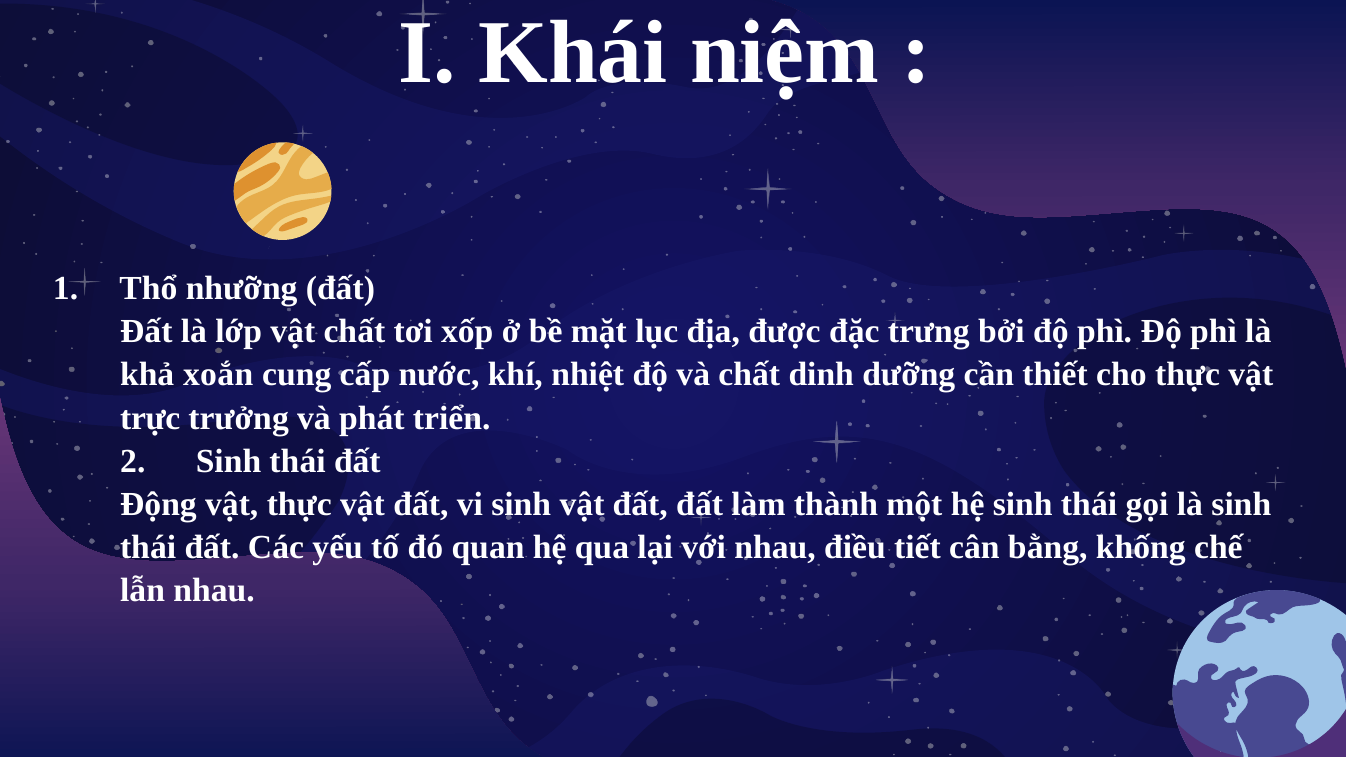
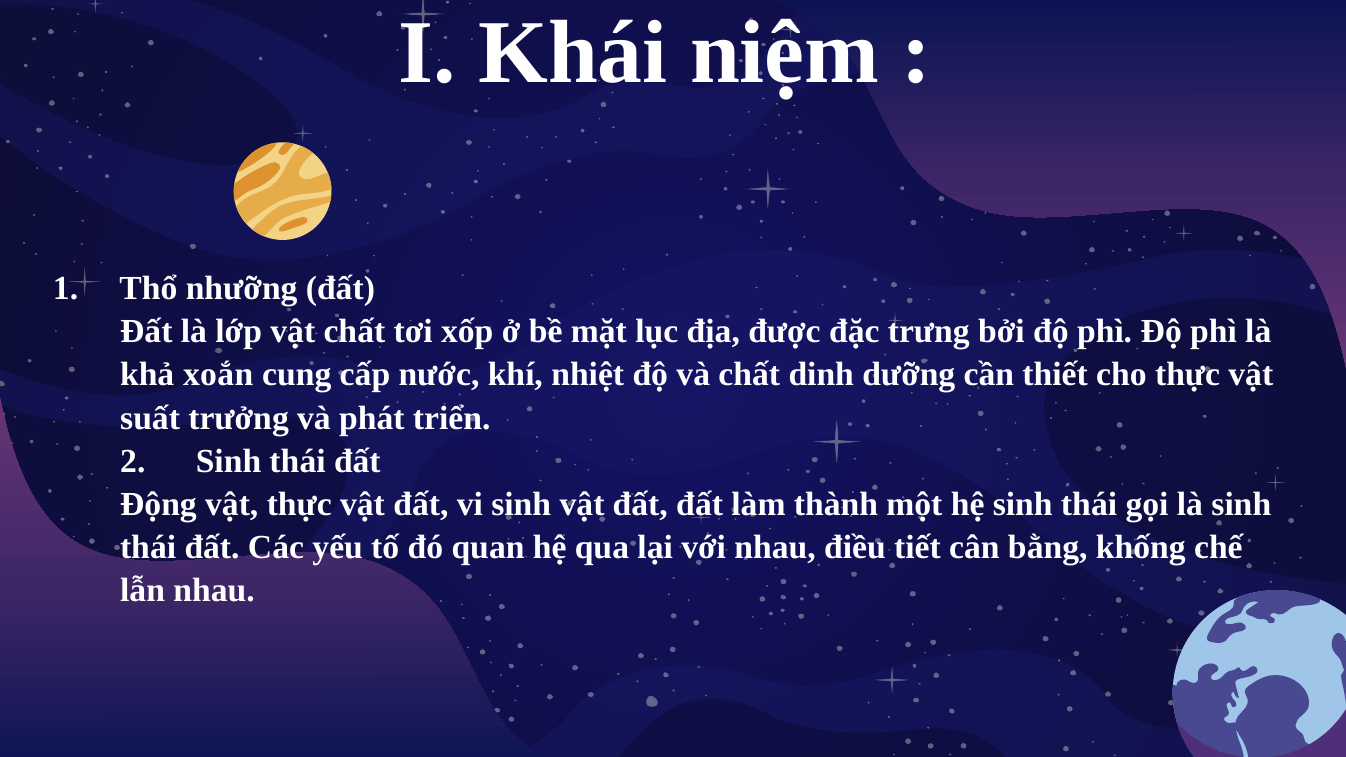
trực: trực -> suất
